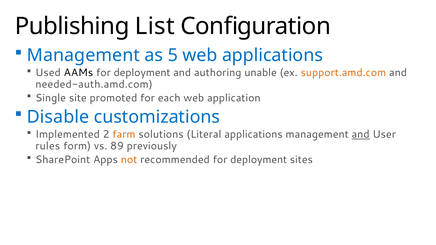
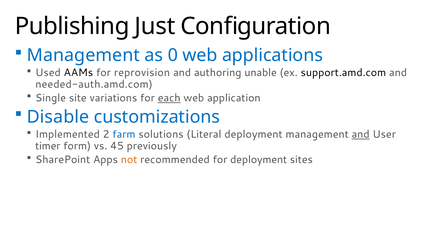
List: List -> Just
5: 5 -> 0
deployment at (142, 73): deployment -> reprovision
support.amd.com colour: orange -> black
promoted: promoted -> variations
each underline: none -> present
farm colour: orange -> blue
Literal applications: applications -> deployment
rules: rules -> timer
89: 89 -> 45
